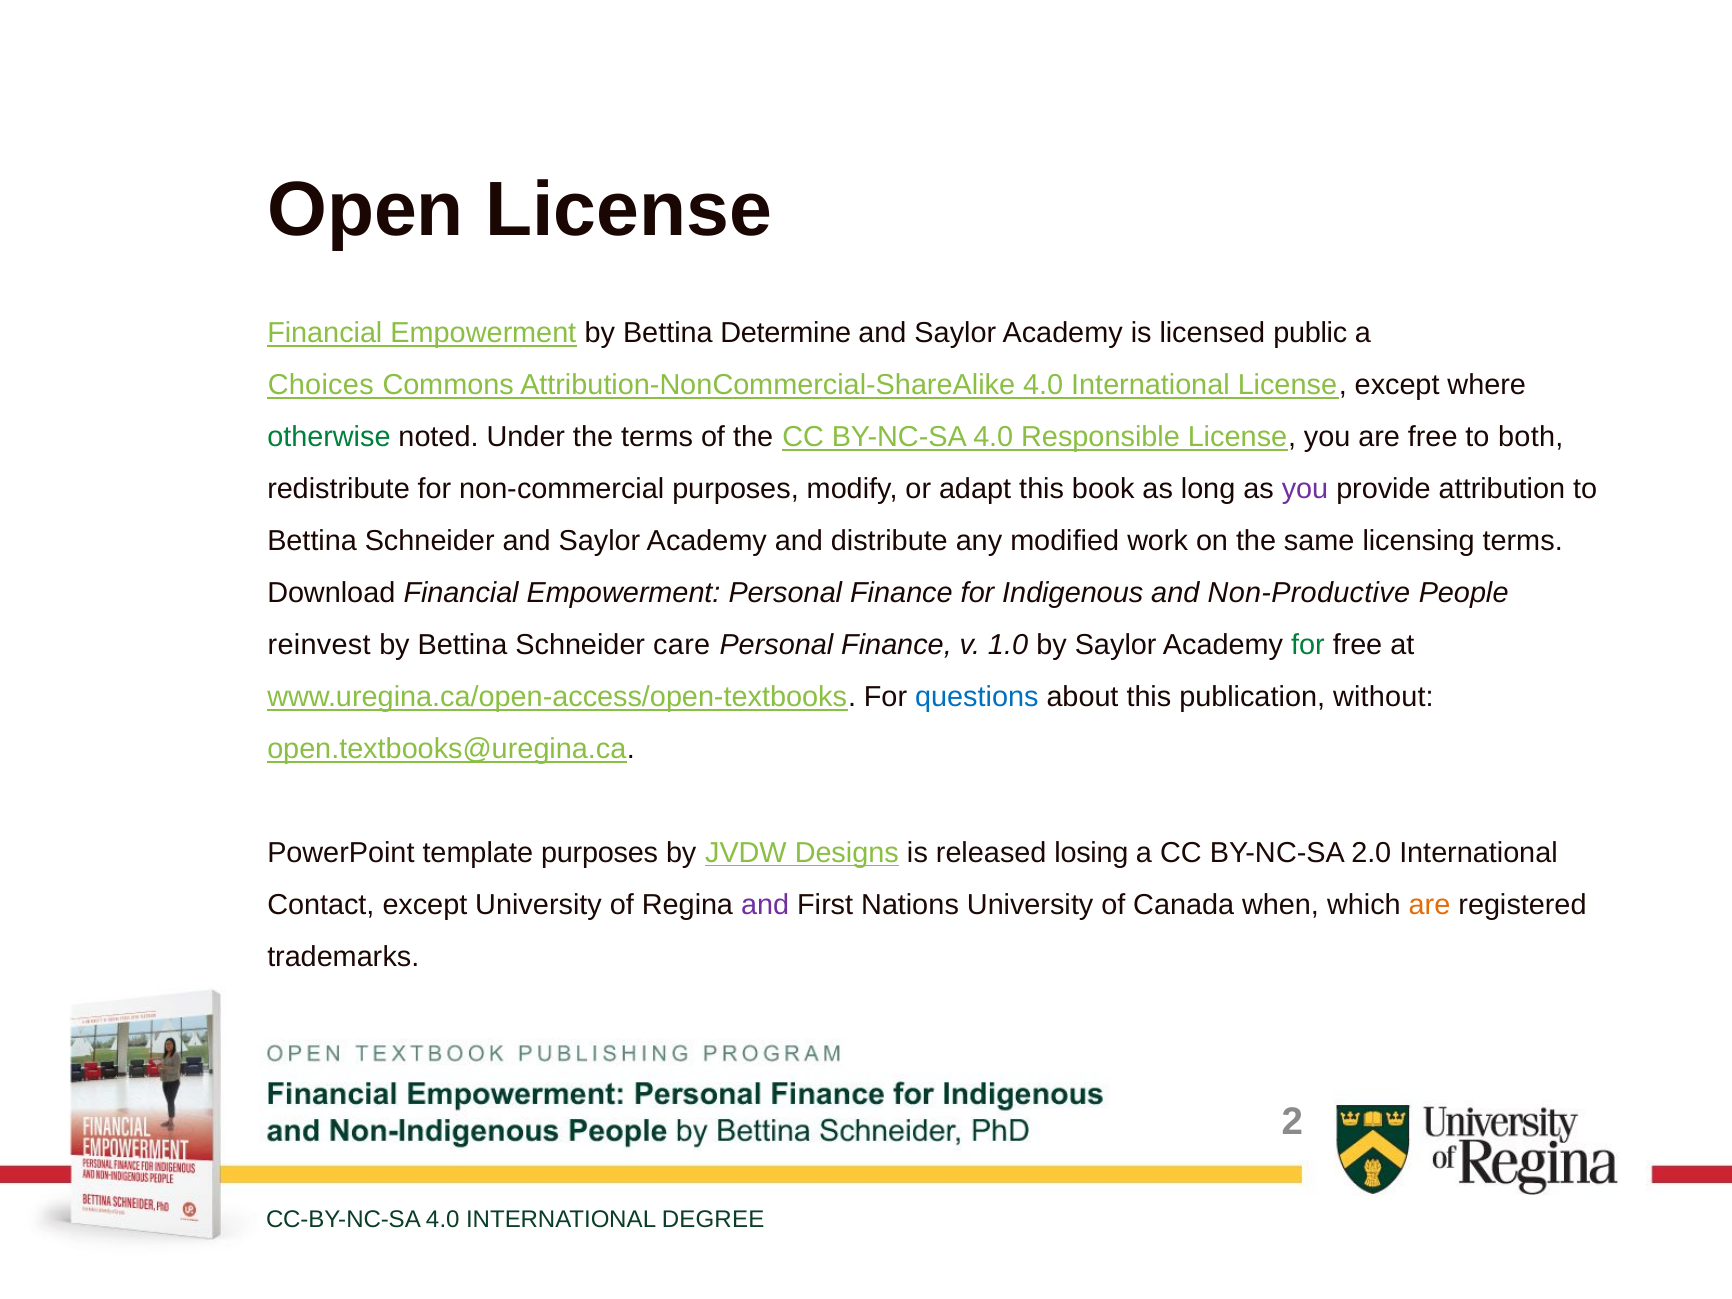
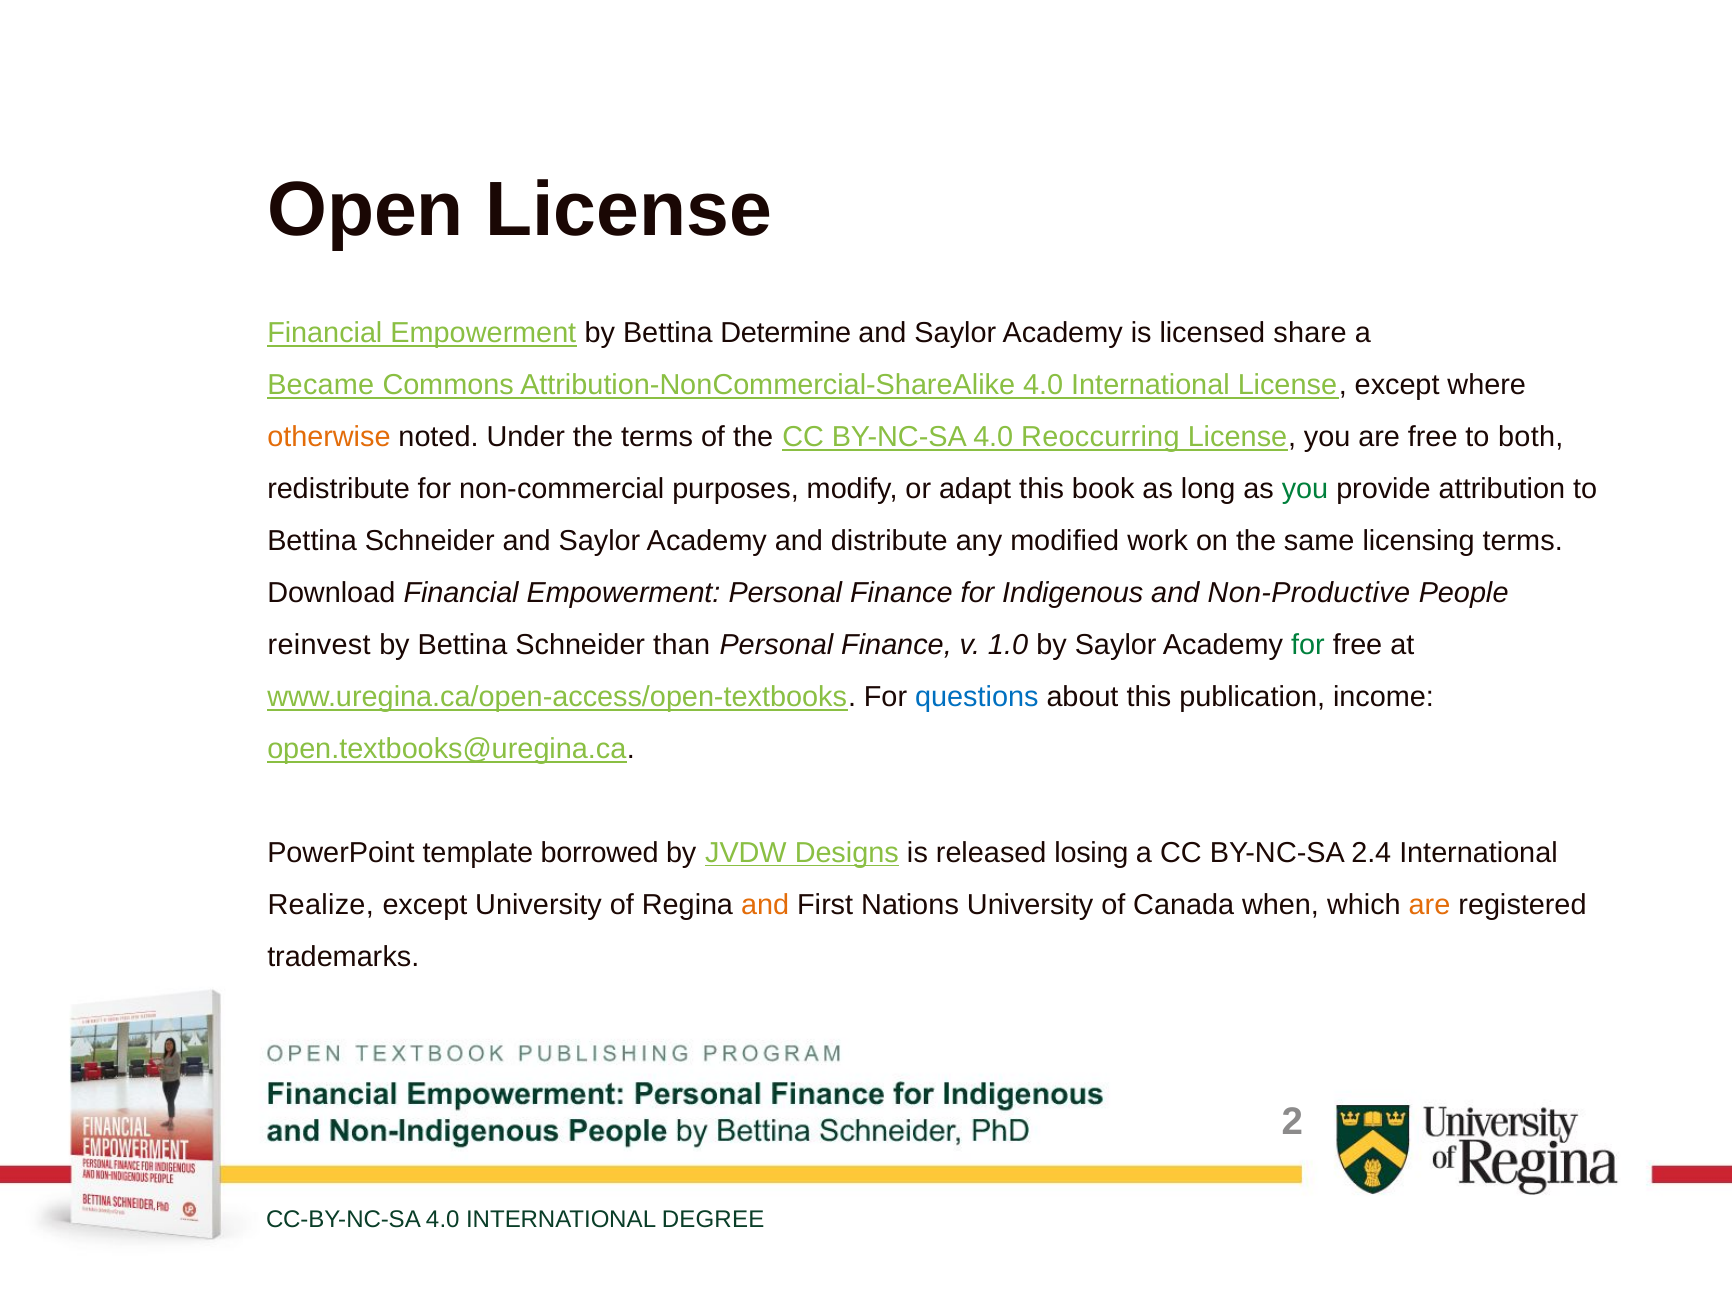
public: public -> share
Choices: Choices -> Became
otherwise colour: green -> orange
Responsible: Responsible -> Reoccurring
you at (1305, 489) colour: purple -> green
care: care -> than
without: without -> income
template purposes: purposes -> borrowed
2.0: 2.0 -> 2.4
Contact: Contact -> Realize
and at (765, 905) colour: purple -> orange
